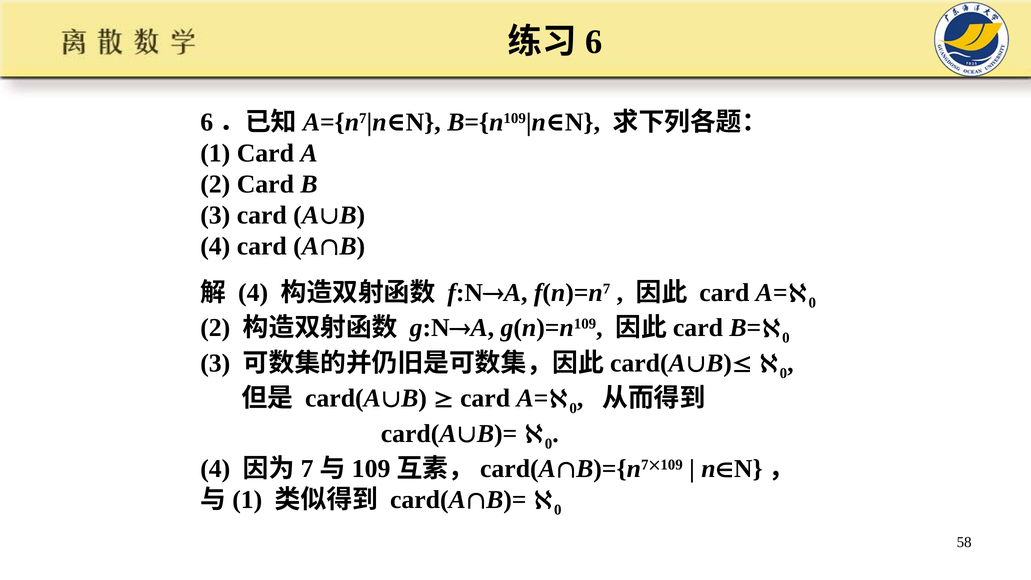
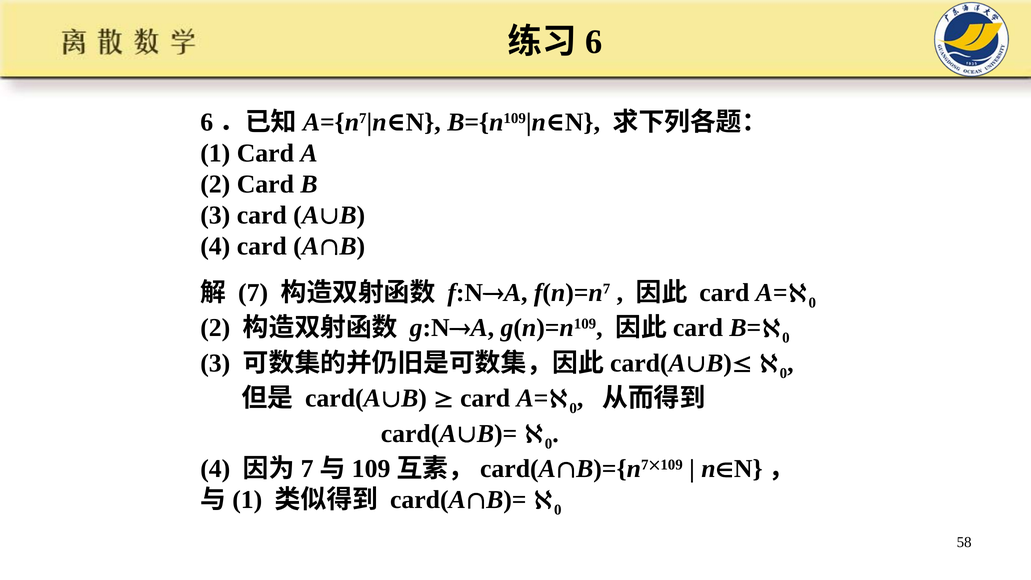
4 at (253, 293): 4 -> 7
